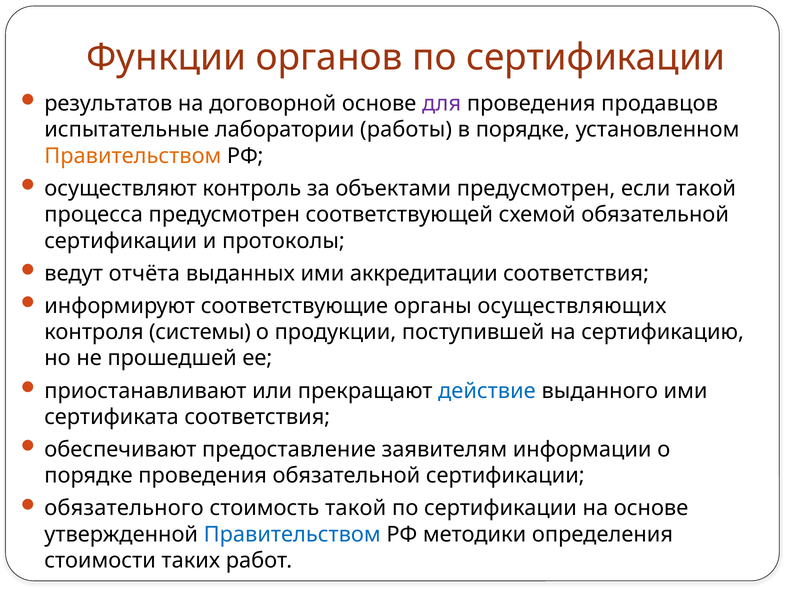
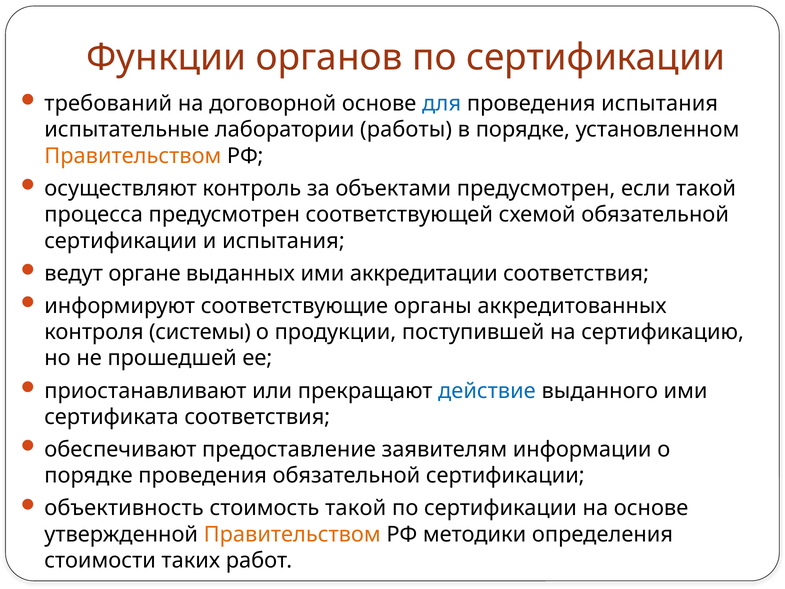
результатов: результатов -> требований
для colour: purple -> blue
проведения продавцов: продавцов -> испытания
и протоколы: протоколы -> испытания
отчёта: отчёта -> органе
осуществляющих: осуществляющих -> аккредитованных
обязательного: обязательного -> объективность
Правительством at (292, 534) colour: blue -> orange
